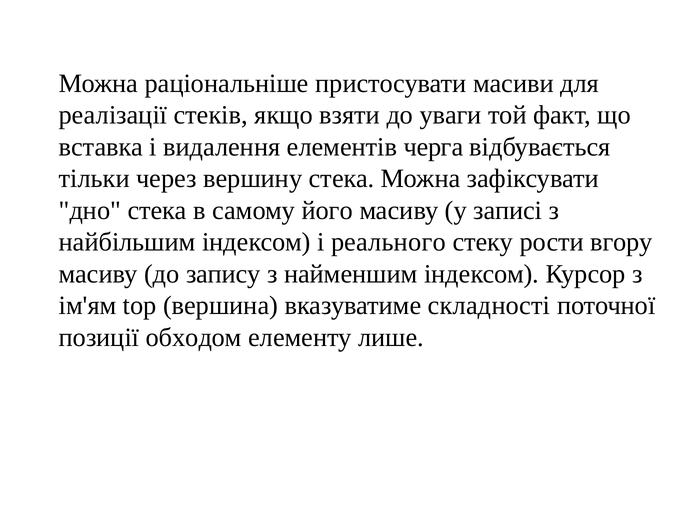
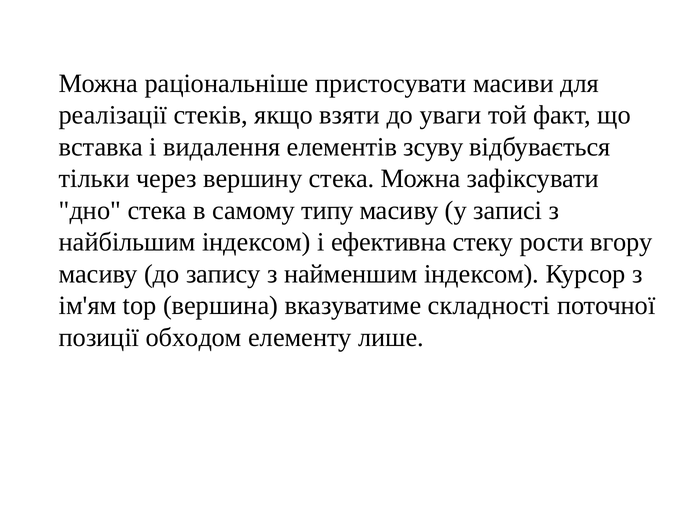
черга: черга -> зсуву
його: його -> типу
реального: реального -> ефективна
